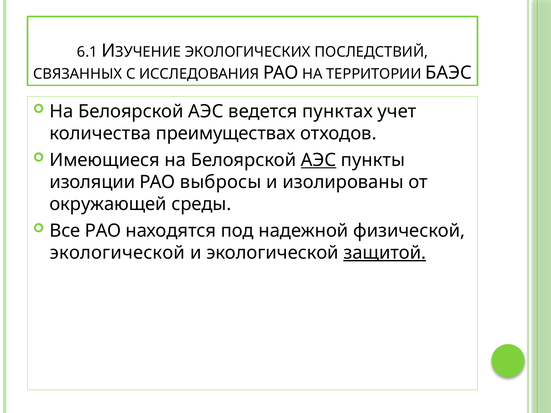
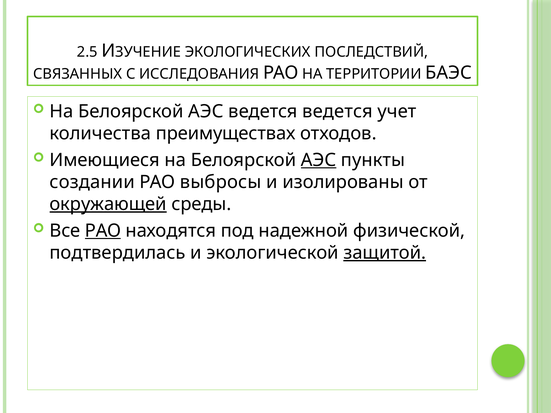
6.1: 6.1 -> 2.5
ведется пунктах: пунктах -> ведется
изоляции: изоляции -> создании
окружающей underline: none -> present
РАО at (103, 231) underline: none -> present
экологической at (117, 253): экологической -> подтвердилась
